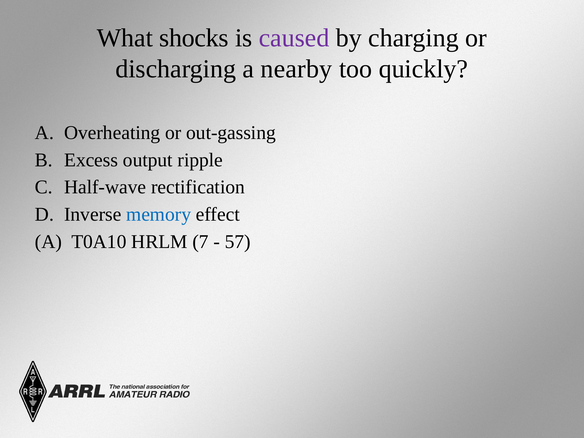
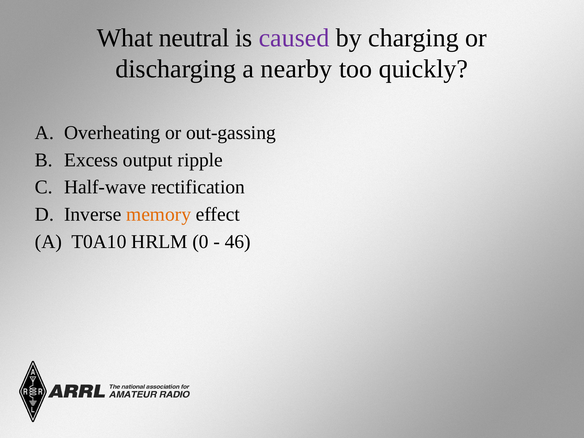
shocks: shocks -> neutral
memory colour: blue -> orange
7: 7 -> 0
57: 57 -> 46
